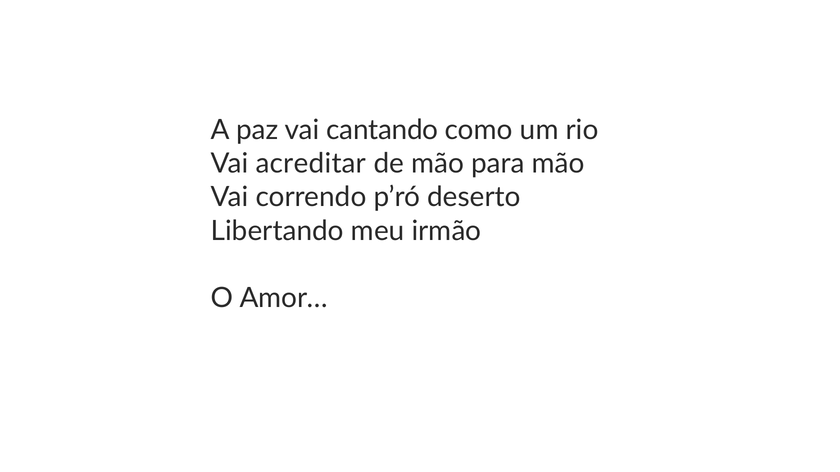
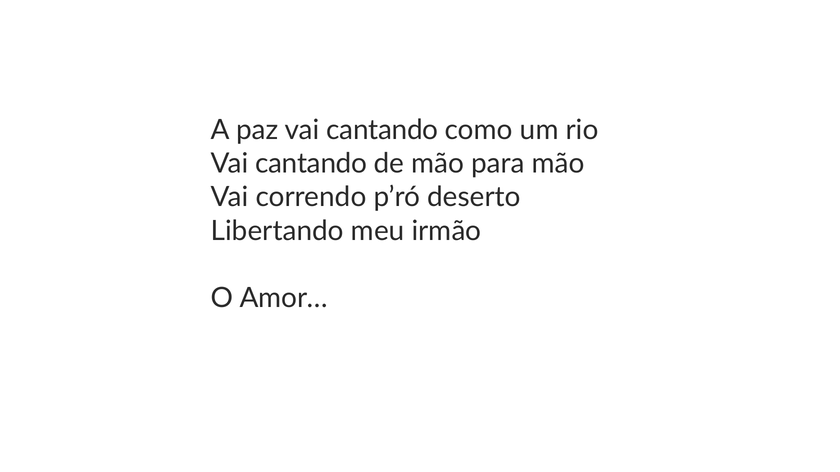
acreditar at (311, 164): acreditar -> cantando
